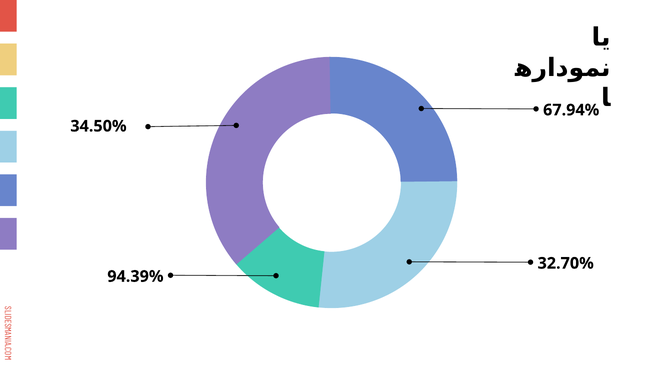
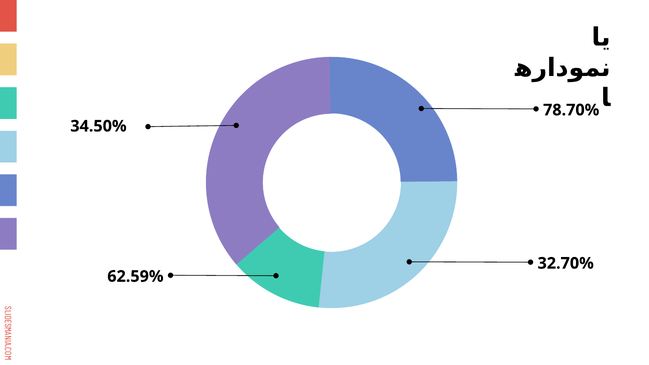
67.94%: 67.94% -> 78.70%
94.39%: 94.39% -> 62.59%
